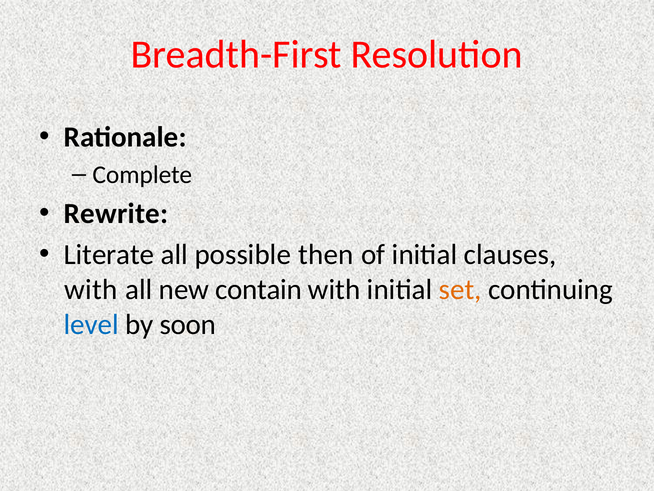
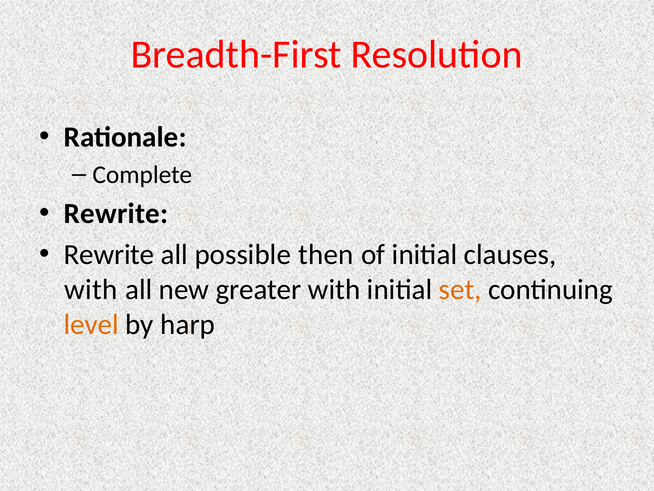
Literate at (109, 254): Literate -> Rewrite
contain: contain -> greater
level colour: blue -> orange
soon: soon -> harp
